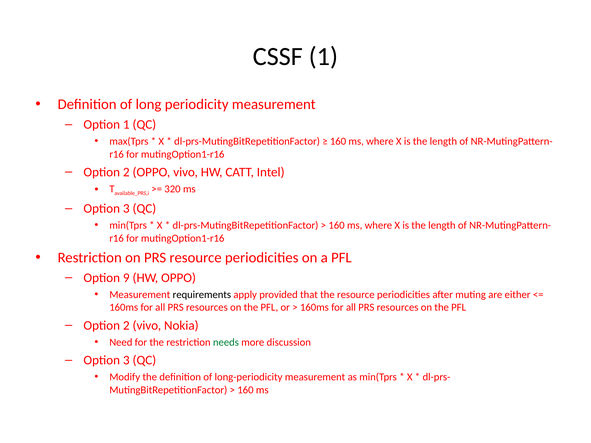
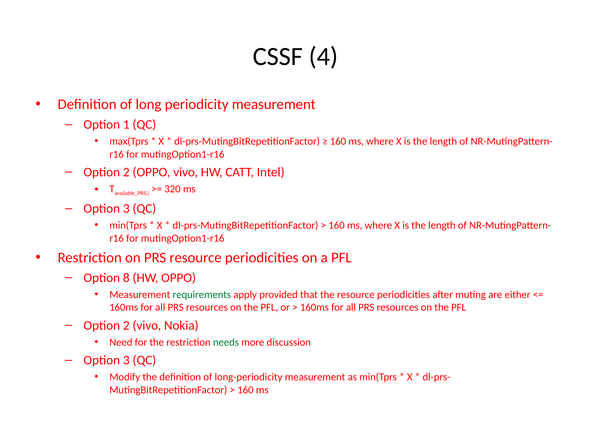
CSSF 1: 1 -> 4
9: 9 -> 8
requirements colour: black -> green
